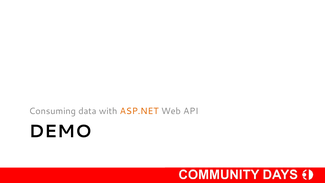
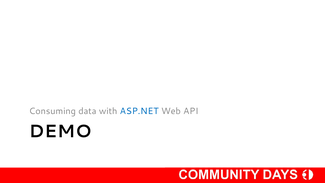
ASP.NET colour: orange -> blue
